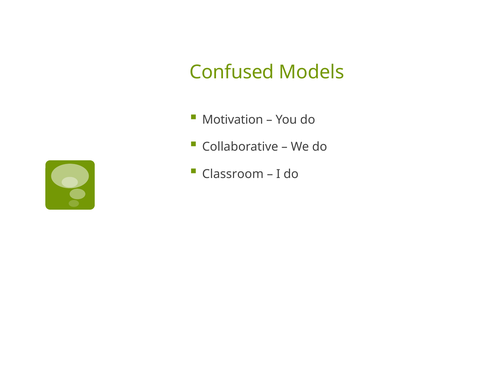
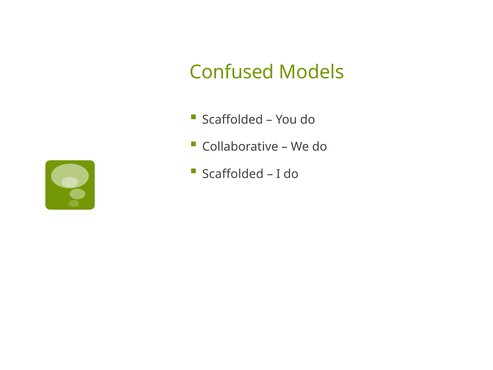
Motivation at (233, 120): Motivation -> Scaffolded
Classroom at (233, 174): Classroom -> Scaffolded
